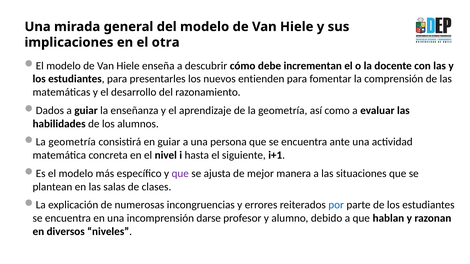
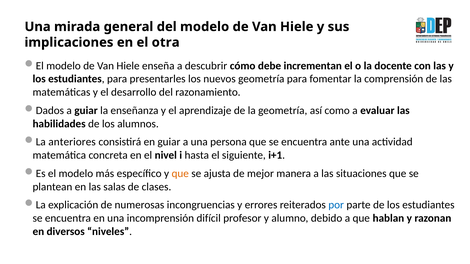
nuevos entienden: entienden -> geometría
geometría at (72, 142): geometría -> anteriores
que at (180, 174) colour: purple -> orange
darse: darse -> difícil
